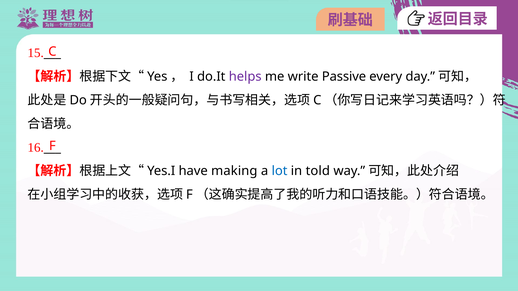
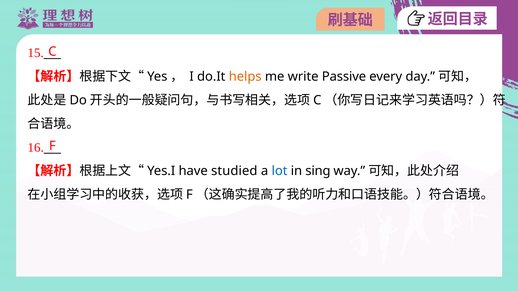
helps colour: purple -> orange
making: making -> studied
told: told -> sing
